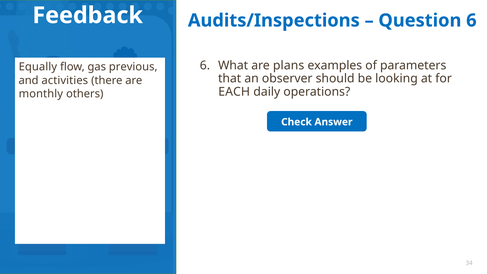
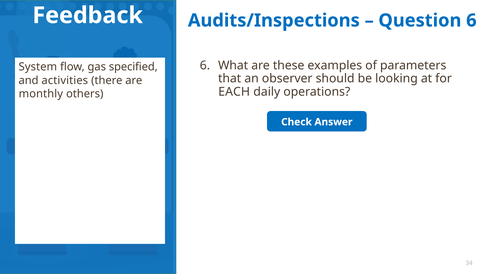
plans: plans -> these
Equally: Equally -> System
previous: previous -> specified
